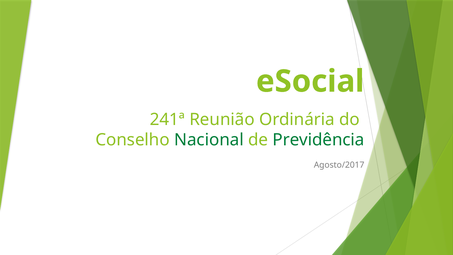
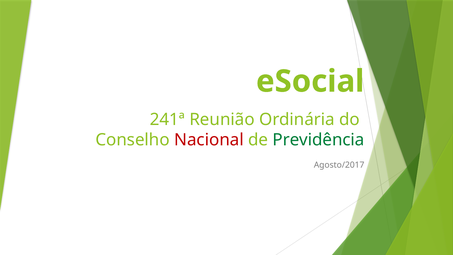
Nacional colour: green -> red
